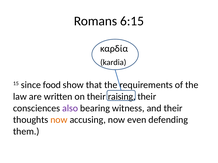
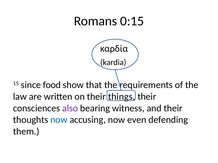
6:15: 6:15 -> 0:15
raising: raising -> things
now at (59, 120) colour: orange -> blue
